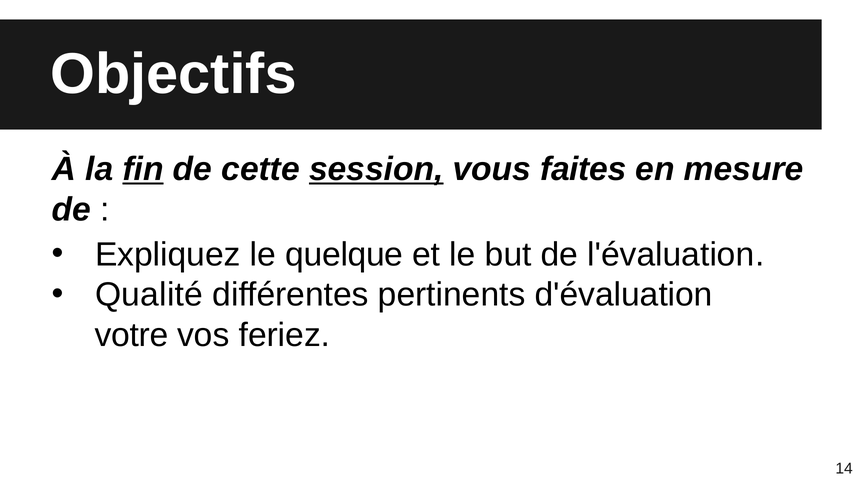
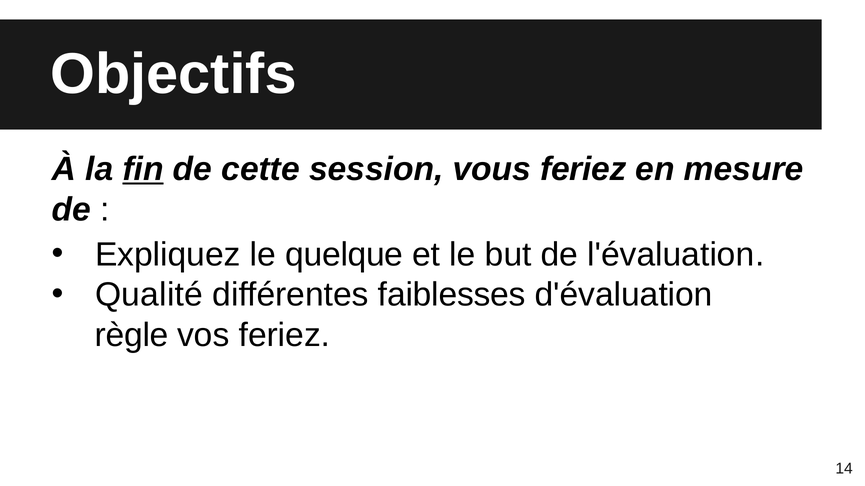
session underline: present -> none
vous faites: faites -> feriez
pertinents: pertinents -> faiblesses
votre: votre -> règle
